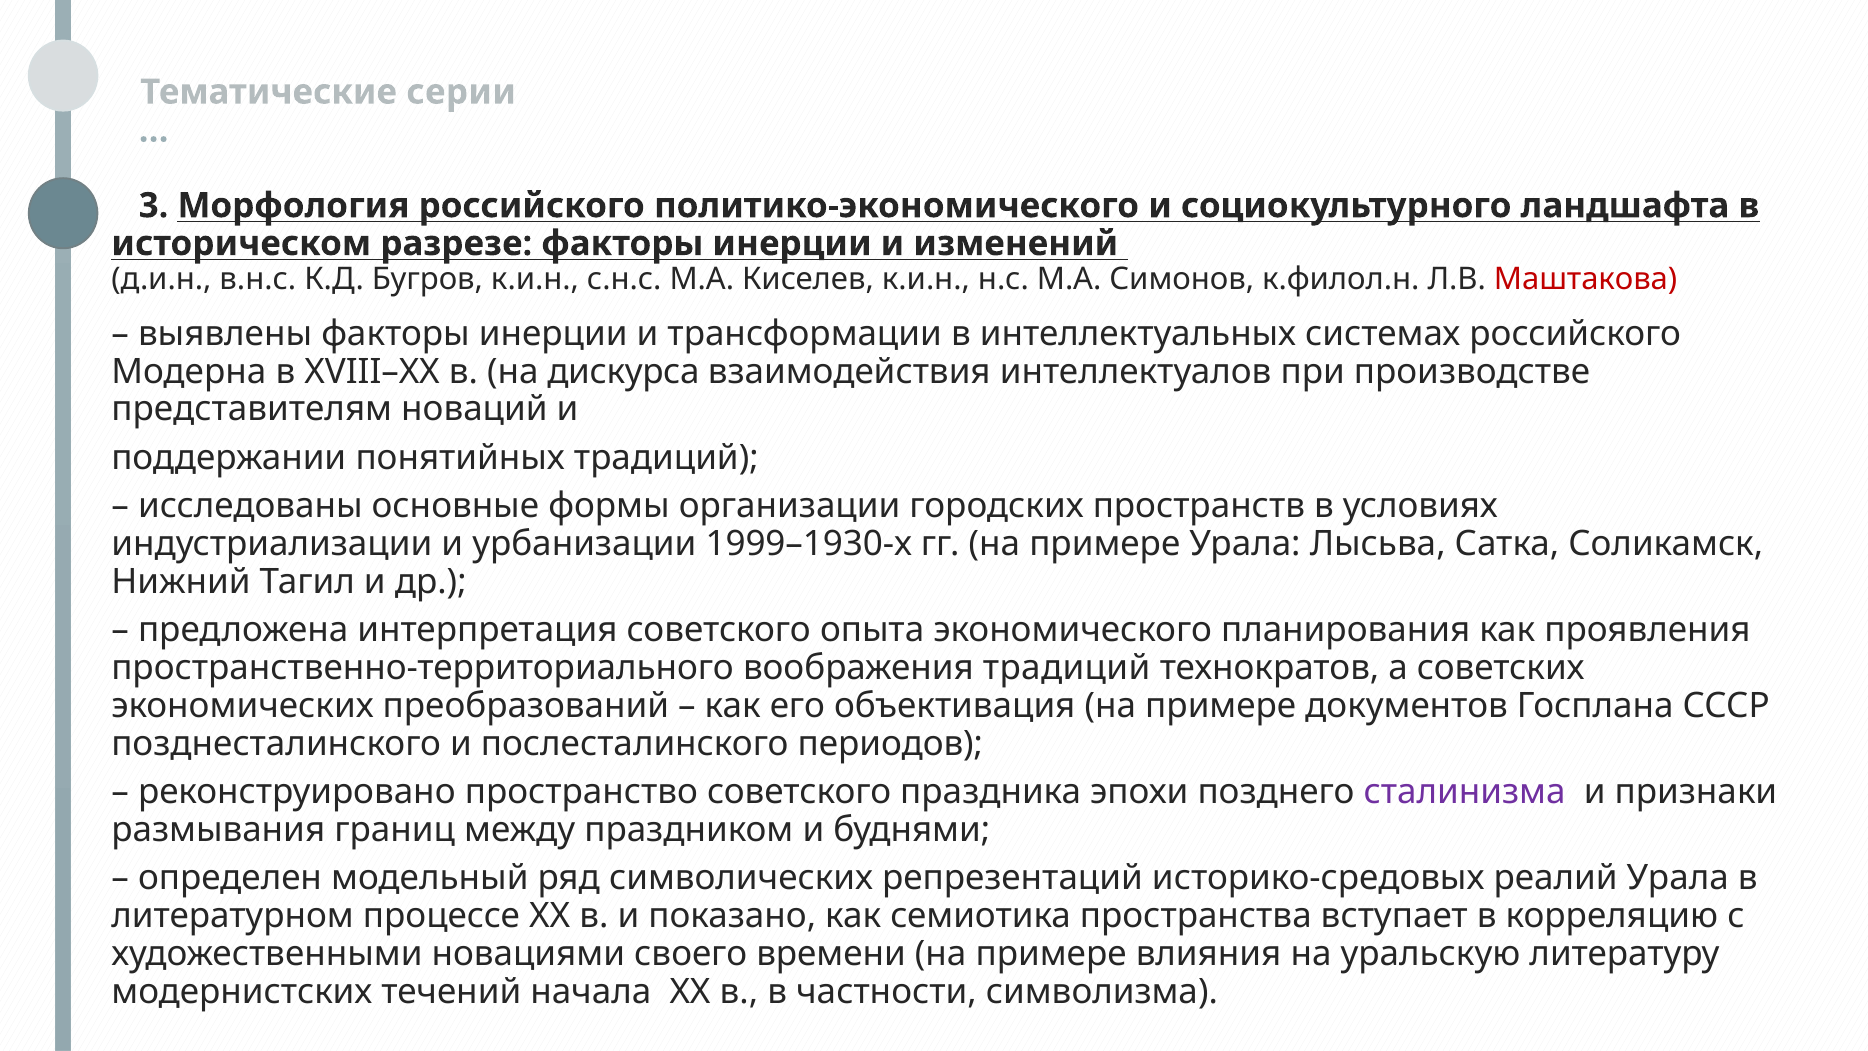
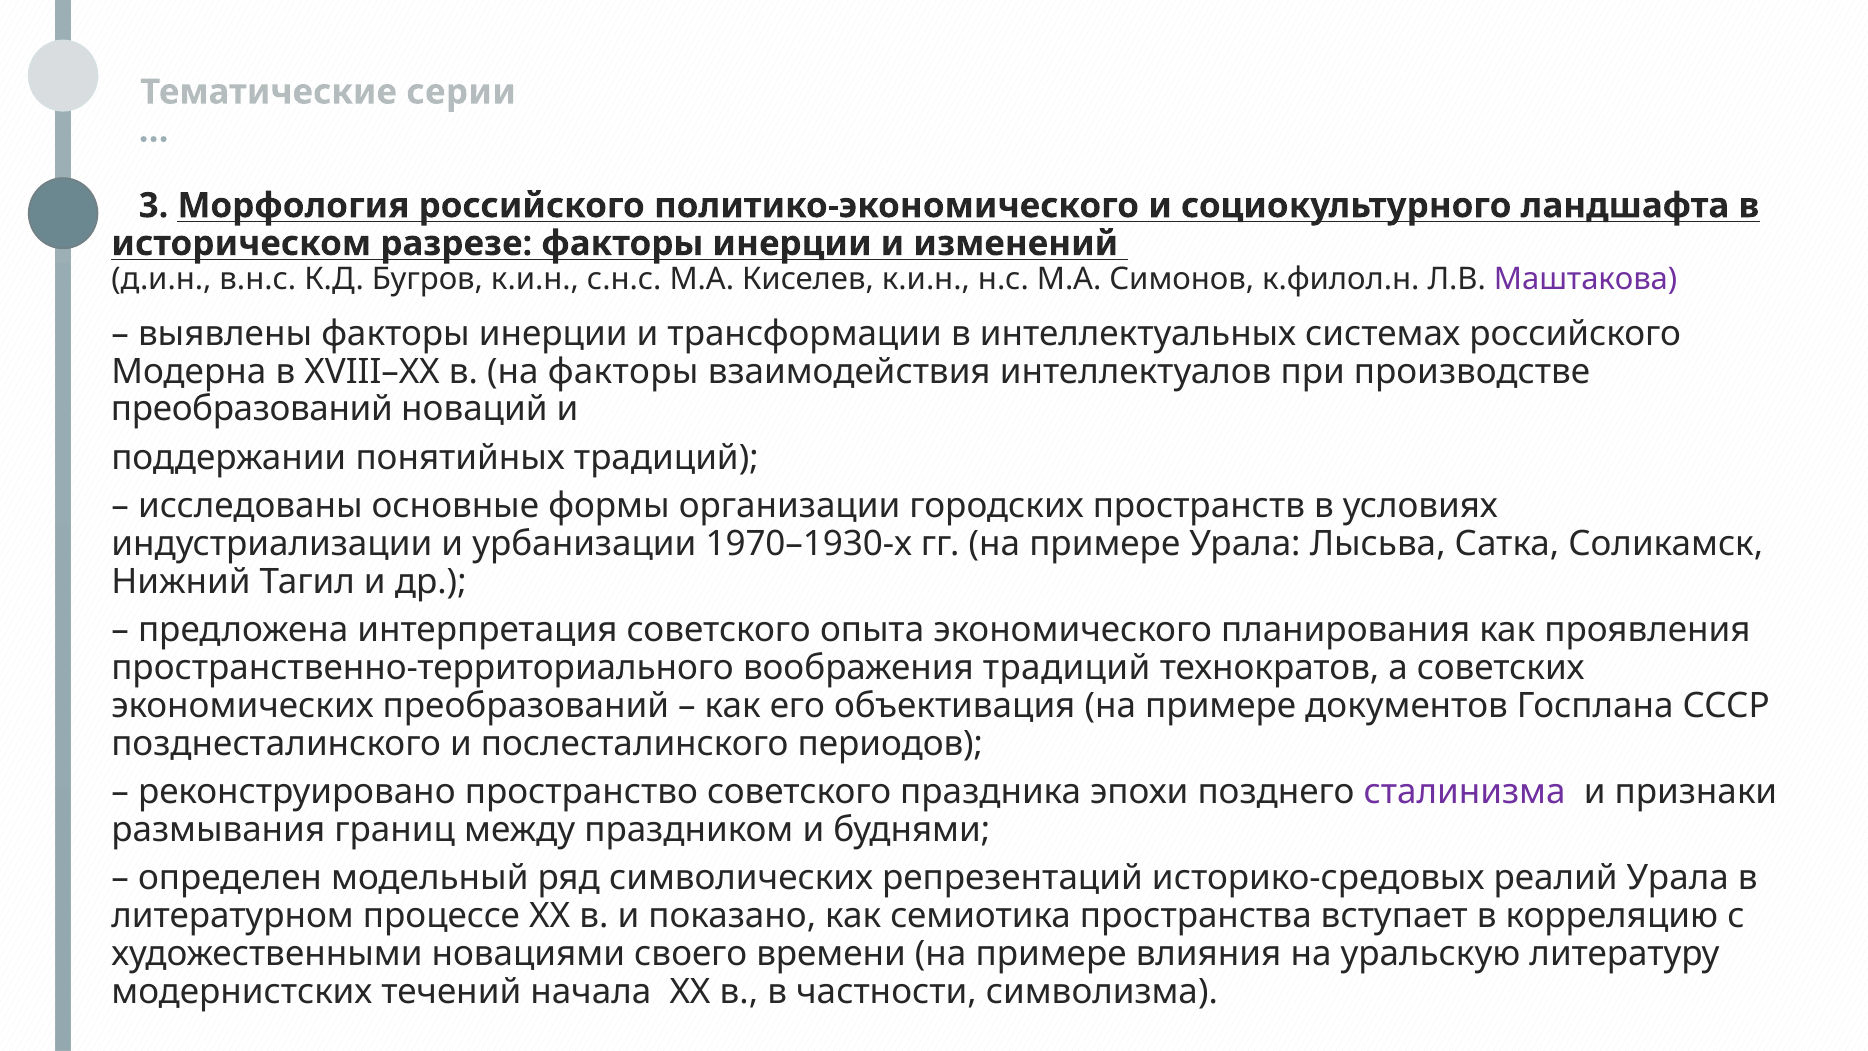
Маштакова colour: red -> purple
на дискурса: дискурса -> факторы
представителям at (252, 409): представителям -> преобразований
1999–1930-х: 1999–1930-х -> 1970–1930-х
